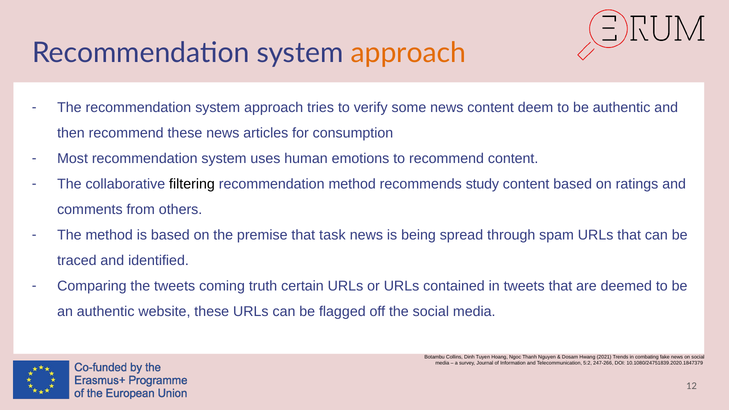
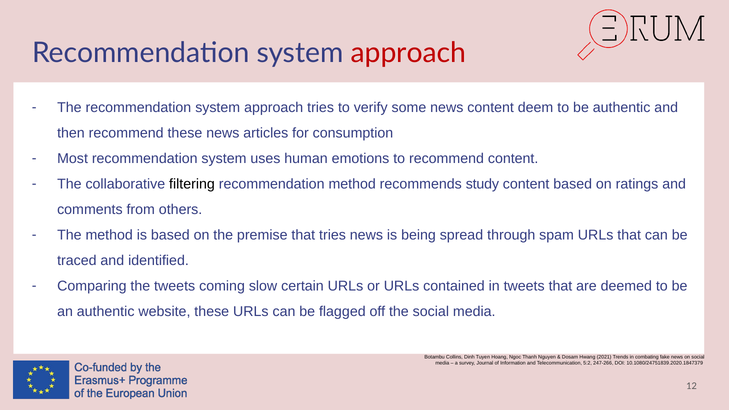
approach at (408, 53) colour: orange -> red
that task: task -> tries
truth: truth -> slow
